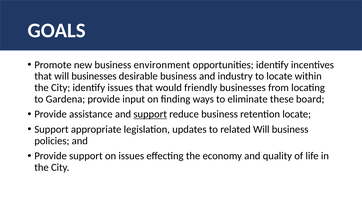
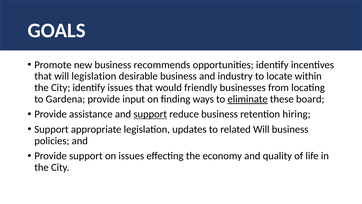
environment: environment -> recommends
will businesses: businesses -> legislation
eliminate underline: none -> present
retention locate: locate -> hiring
